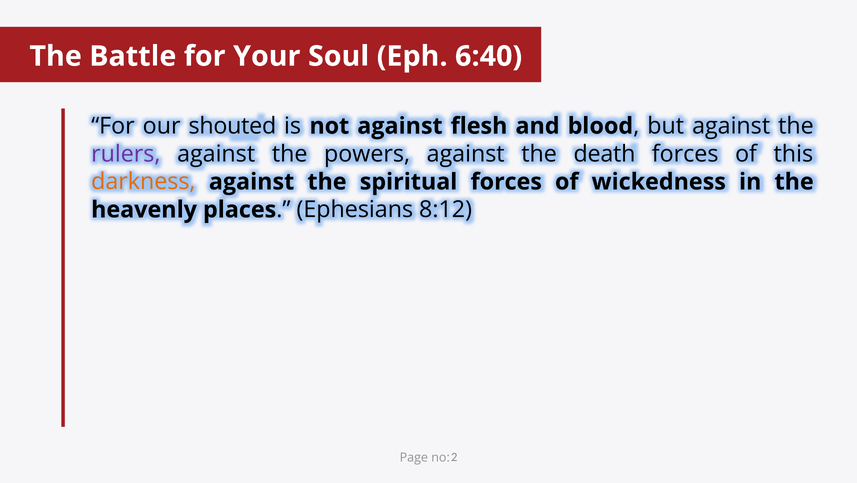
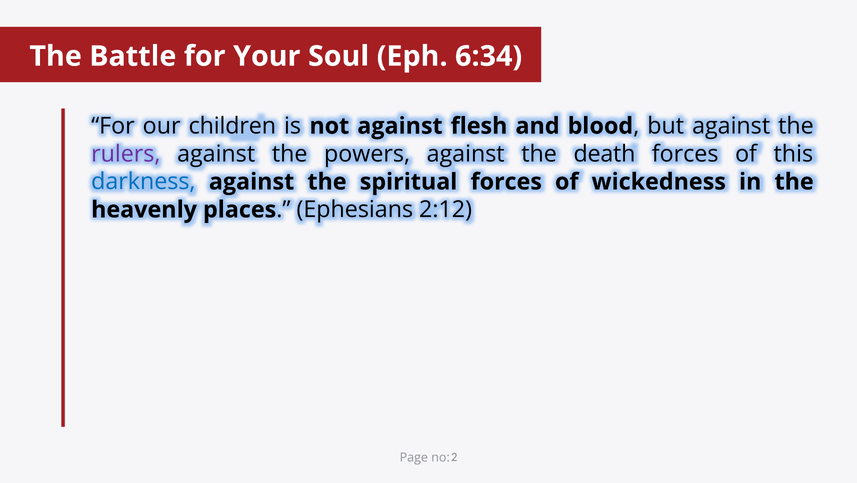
6:40: 6:40 -> 6:34
shouted: shouted -> children
darkness colour: orange -> blue
8:12: 8:12 -> 2:12
